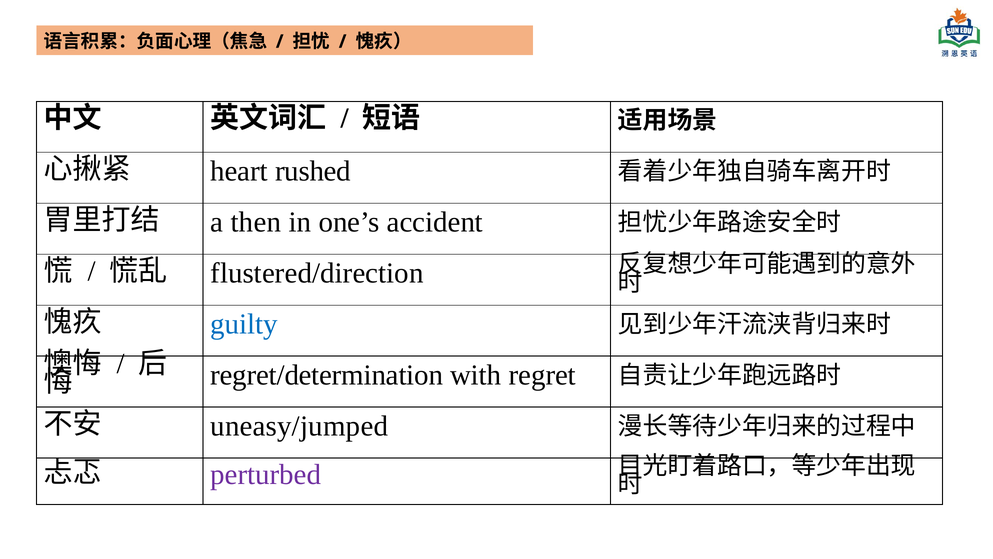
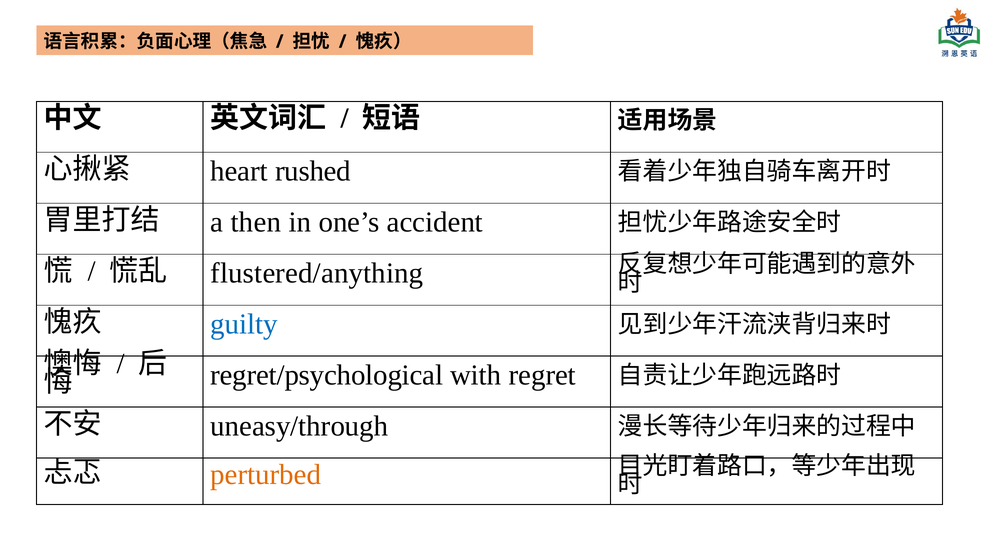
flustered/direction: flustered/direction -> flustered/anything
regret/determination: regret/determination -> regret/psychological
uneasy/jumped: uneasy/jumped -> uneasy/through
perturbed colour: purple -> orange
